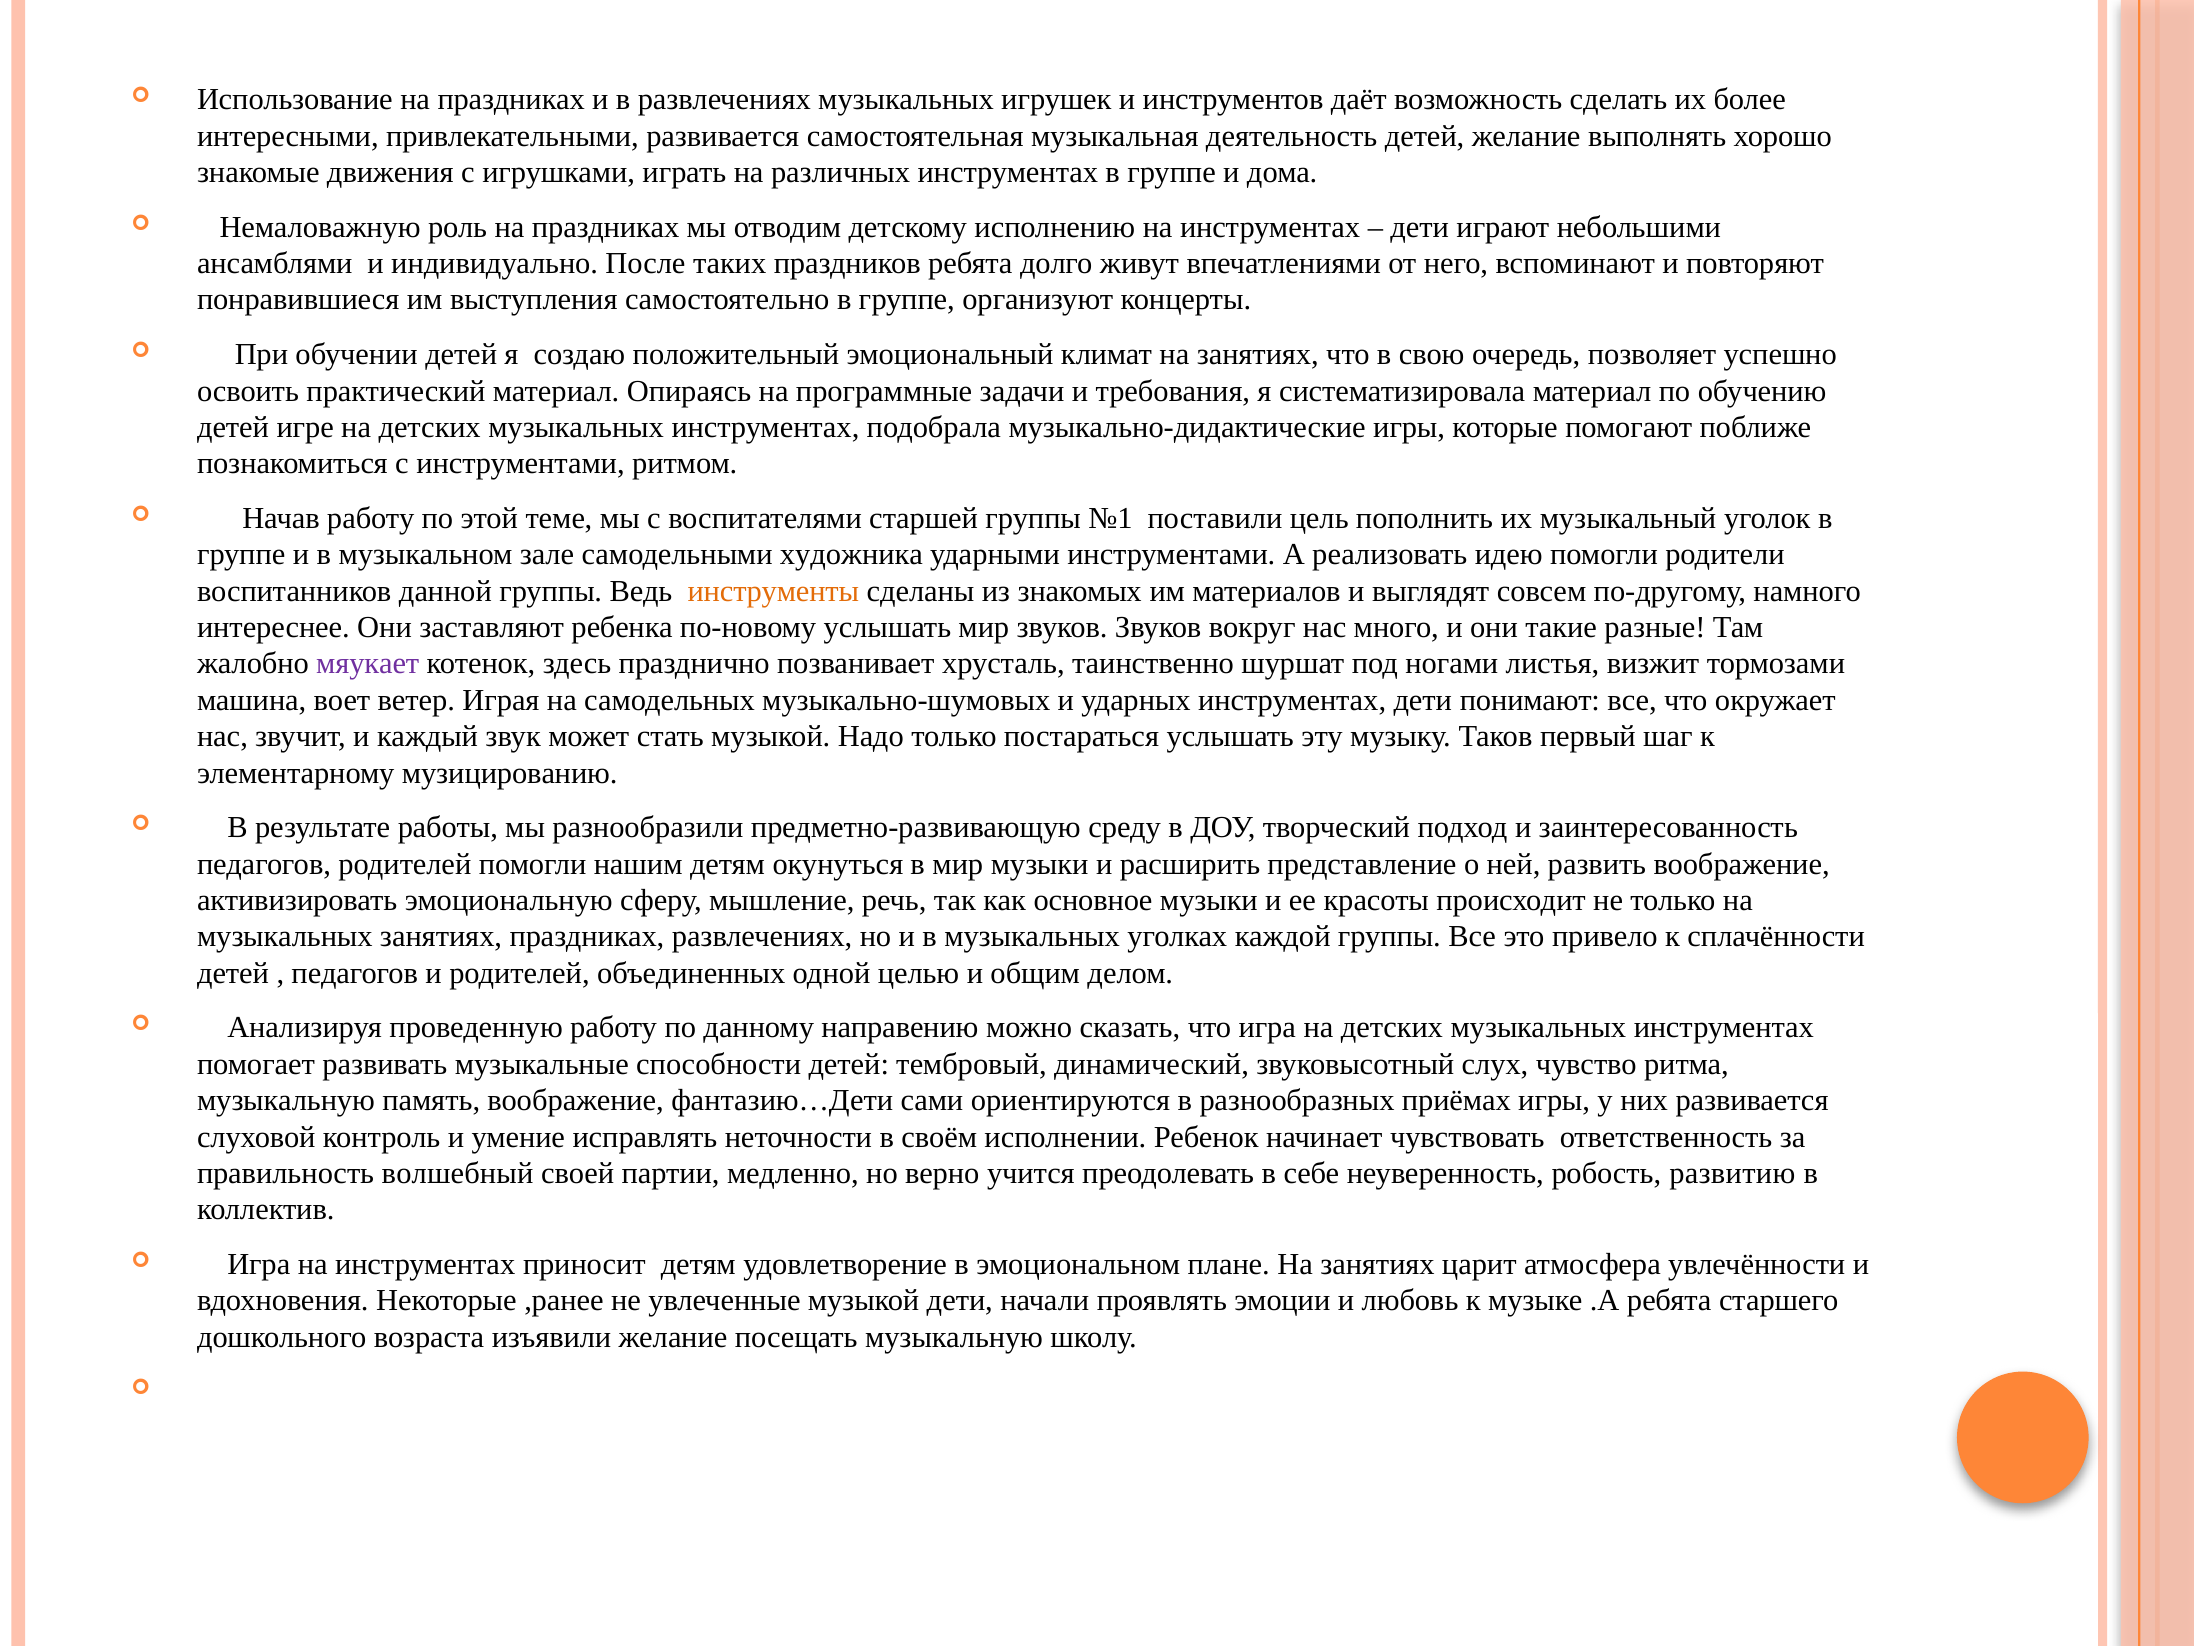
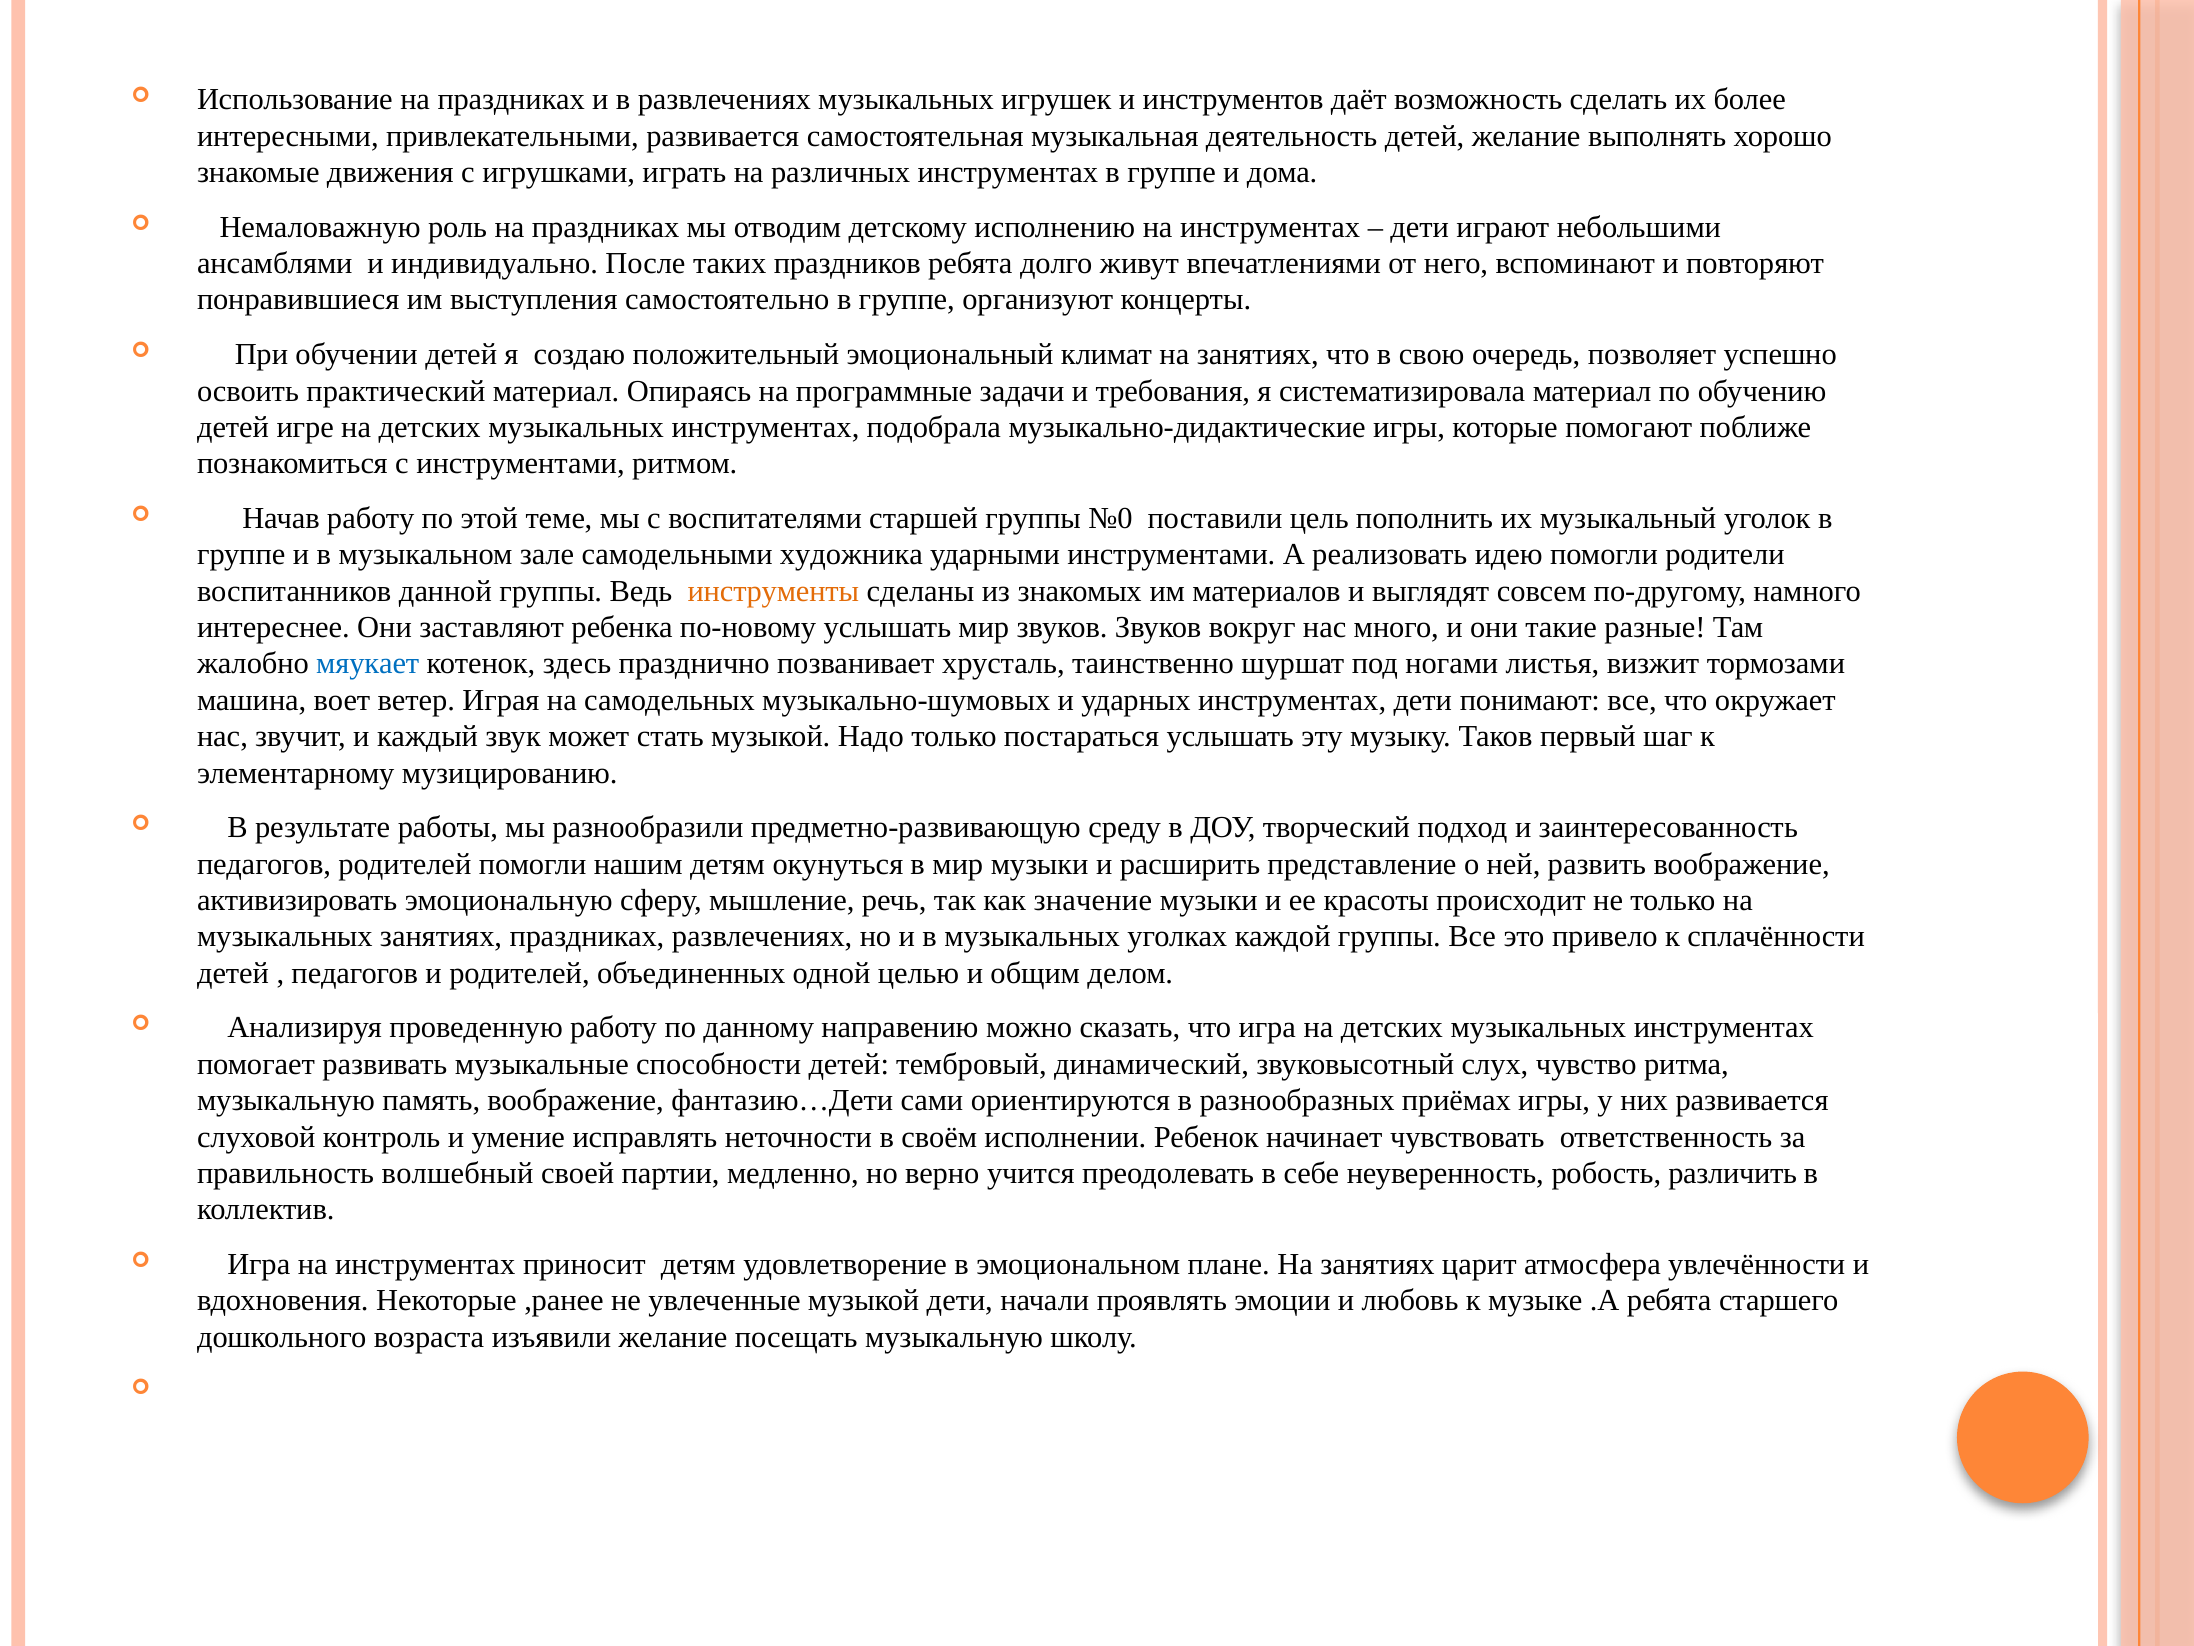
№1: №1 -> №0
мяукает colour: purple -> blue
основное: основное -> значение
развитию: развитию -> различить
